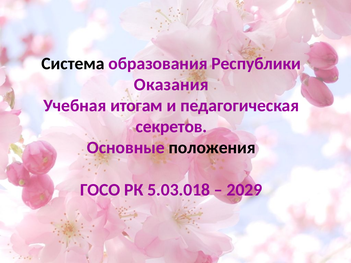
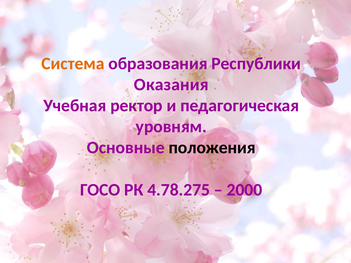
Система colour: black -> orange
итогам: итогам -> ректор
секретов: секретов -> уровням
5.03.018: 5.03.018 -> 4.78.275
2029: 2029 -> 2000
